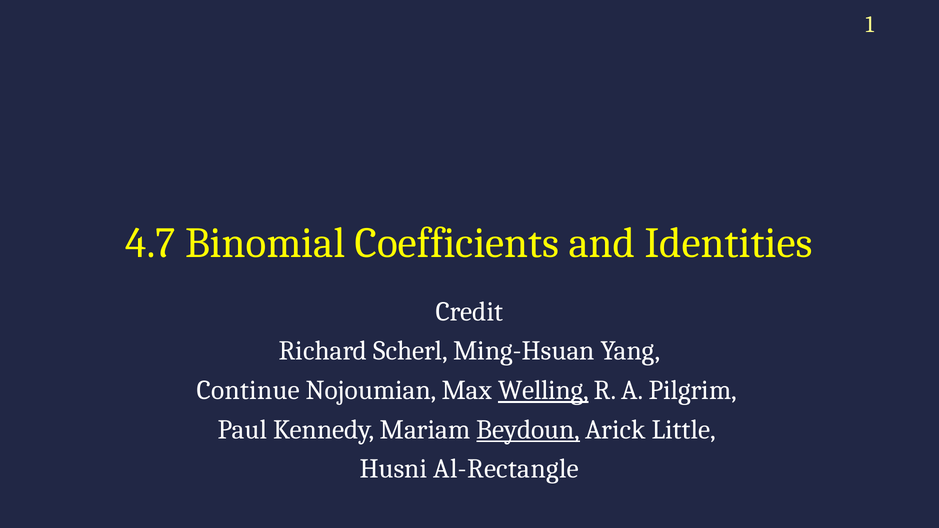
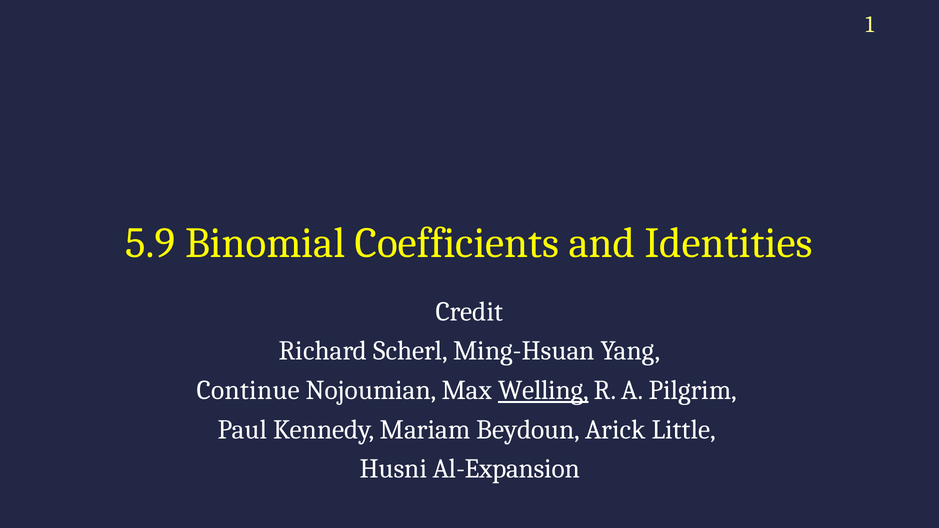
4.7: 4.7 -> 5.9
Beydoun underline: present -> none
Al-Rectangle: Al-Rectangle -> Al-Expansion
